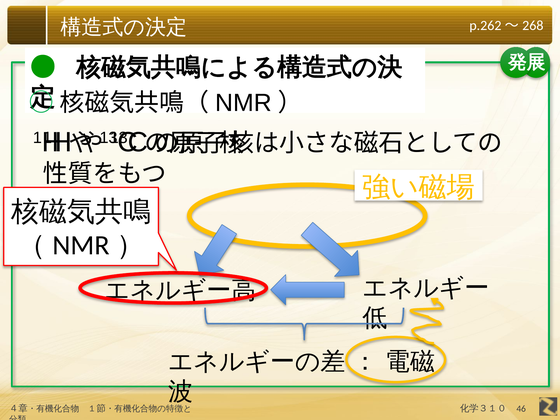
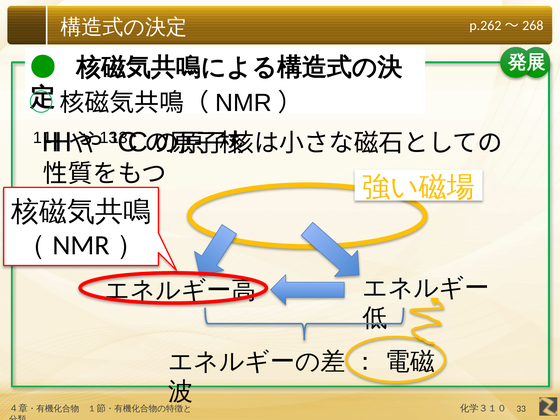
46: 46 -> 33
